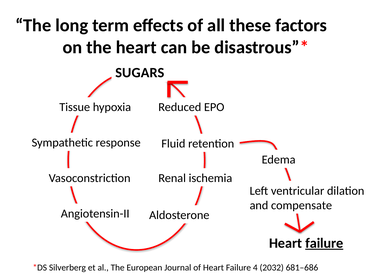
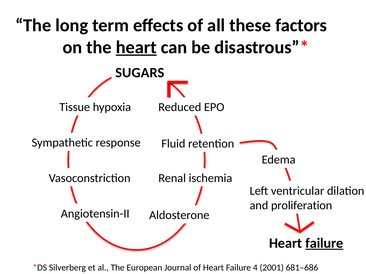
heart at (136, 47) underline: none -> present
compensate: compensate -> proliferation
2032: 2032 -> 2001
